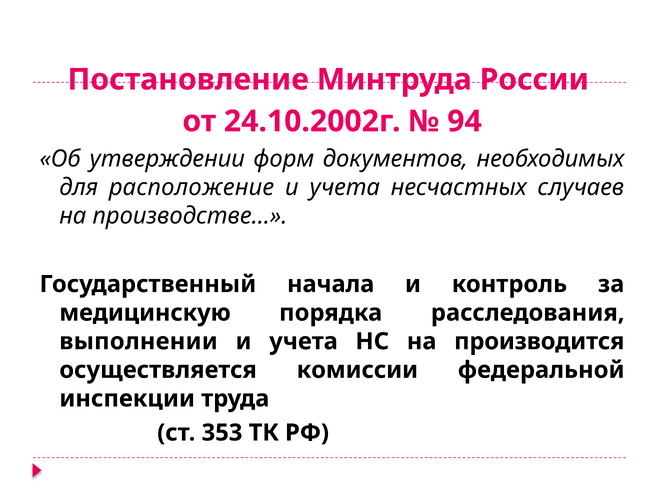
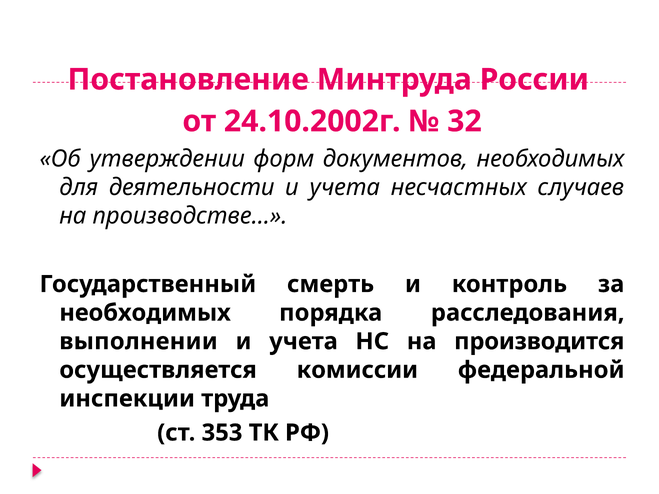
94: 94 -> 32
расположение: расположение -> деятельности
начала: начала -> смерть
медицинскую at (145, 313): медицинскую -> необходимых
